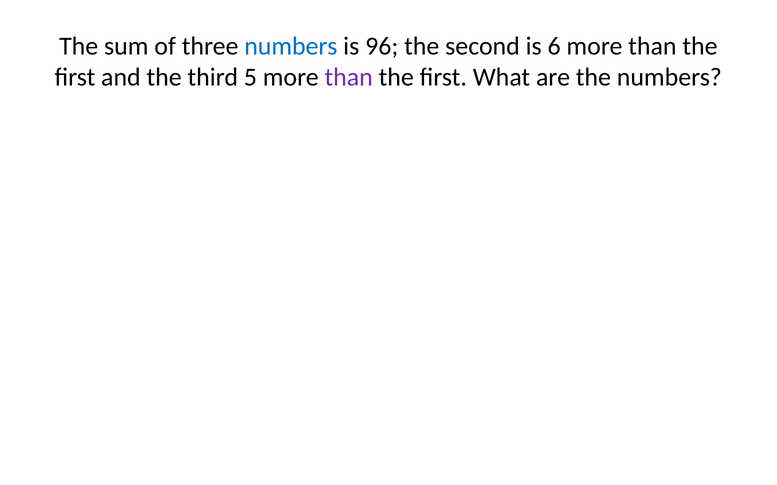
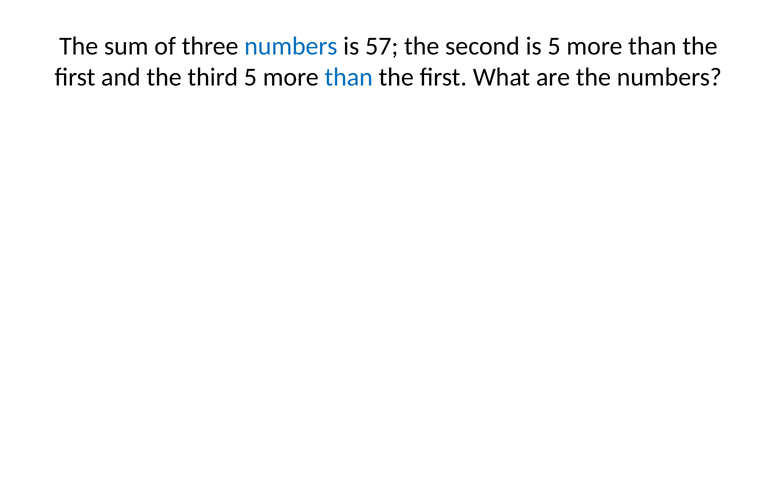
96: 96 -> 57
is 6: 6 -> 5
than at (349, 77) colour: purple -> blue
